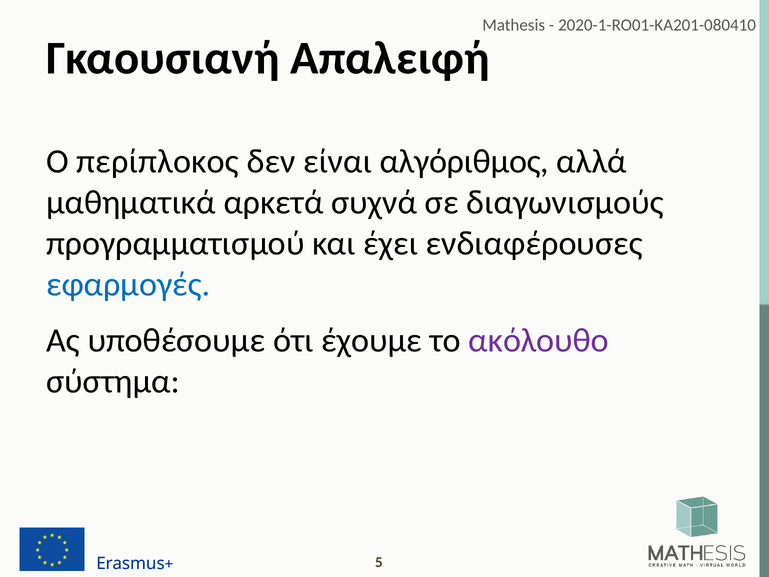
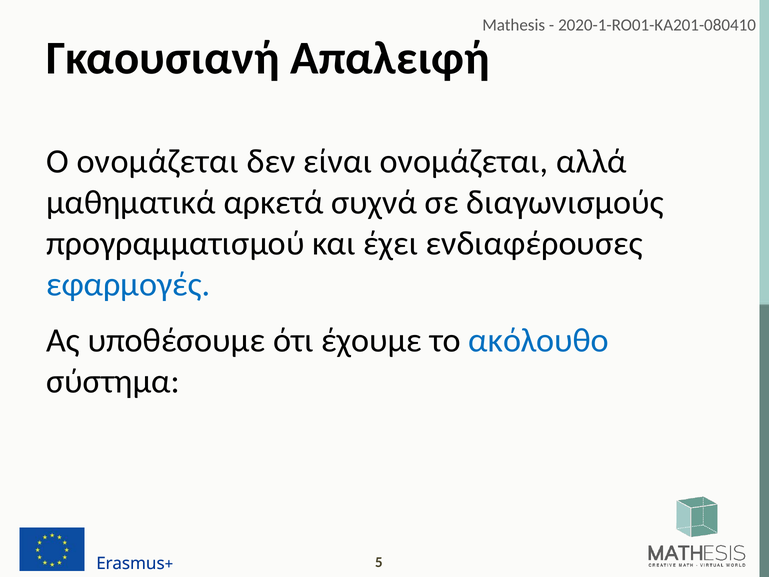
Ο περίπλοκος: περίπλοκος -> ονομάζεται
είναι αλγόριθμος: αλγόριθμος -> ονομάζεται
ακόλουθο colour: purple -> blue
